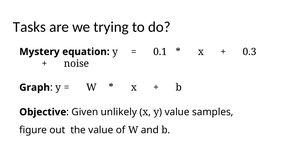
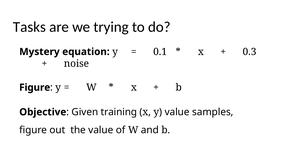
Graph at (35, 87): Graph -> Figure
unlikely: unlikely -> training
